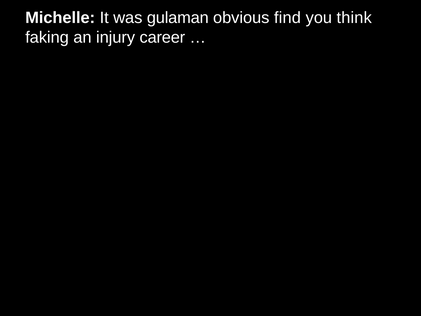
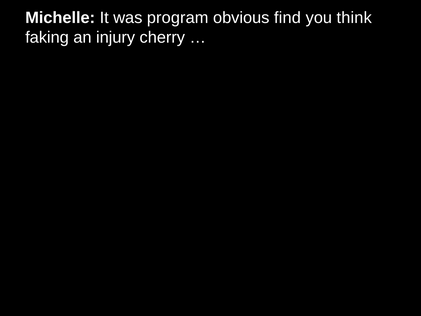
gulaman: gulaman -> program
career: career -> cherry
